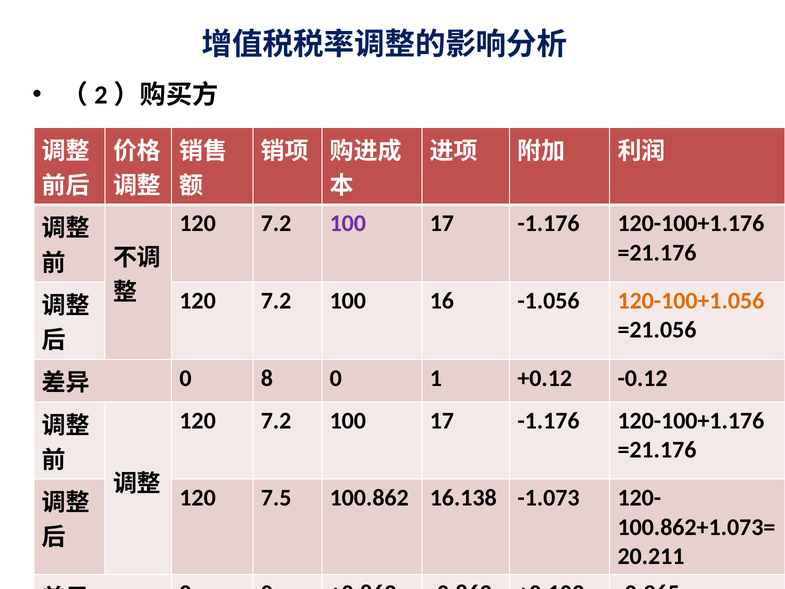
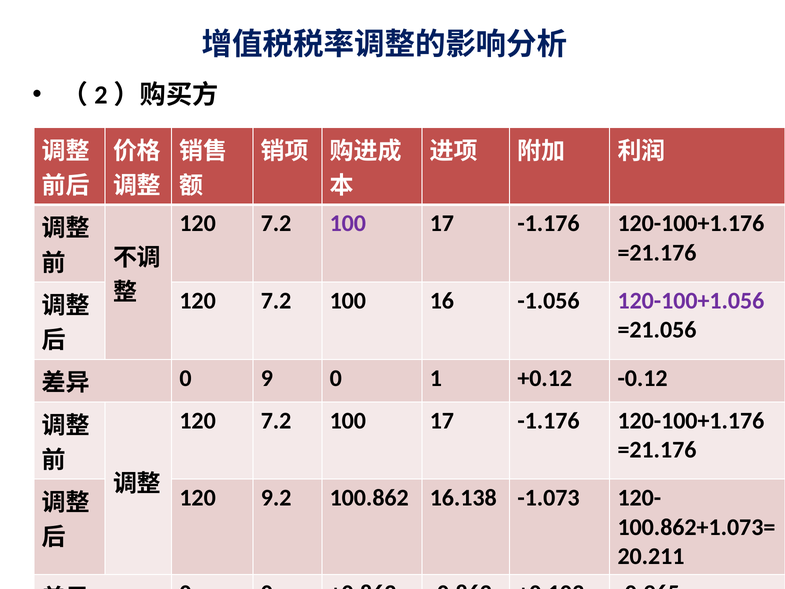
120-100+1.056 colour: orange -> purple
8: 8 -> 9
7.5: 7.5 -> 9.2
